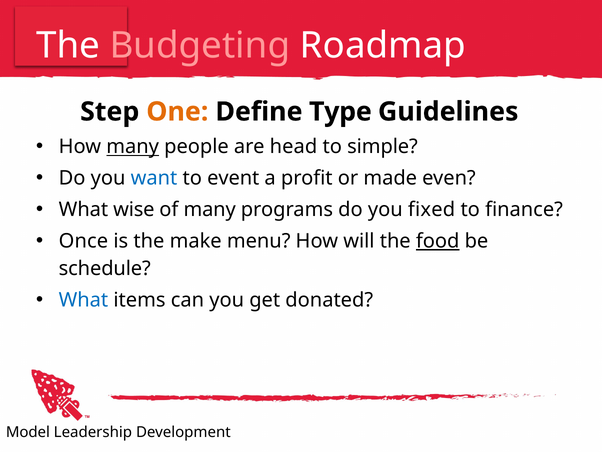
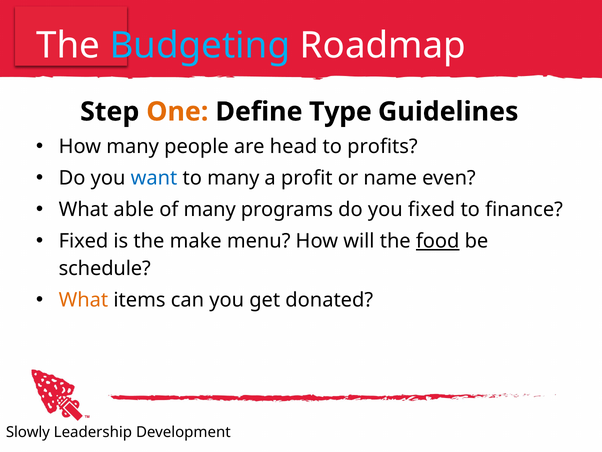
Budgeting colour: pink -> light blue
many at (133, 147) underline: present -> none
simple: simple -> profits
to event: event -> many
made: made -> name
wise: wise -> able
Once at (83, 241): Once -> Fixed
What at (83, 300) colour: blue -> orange
Model: Model -> Slowly
